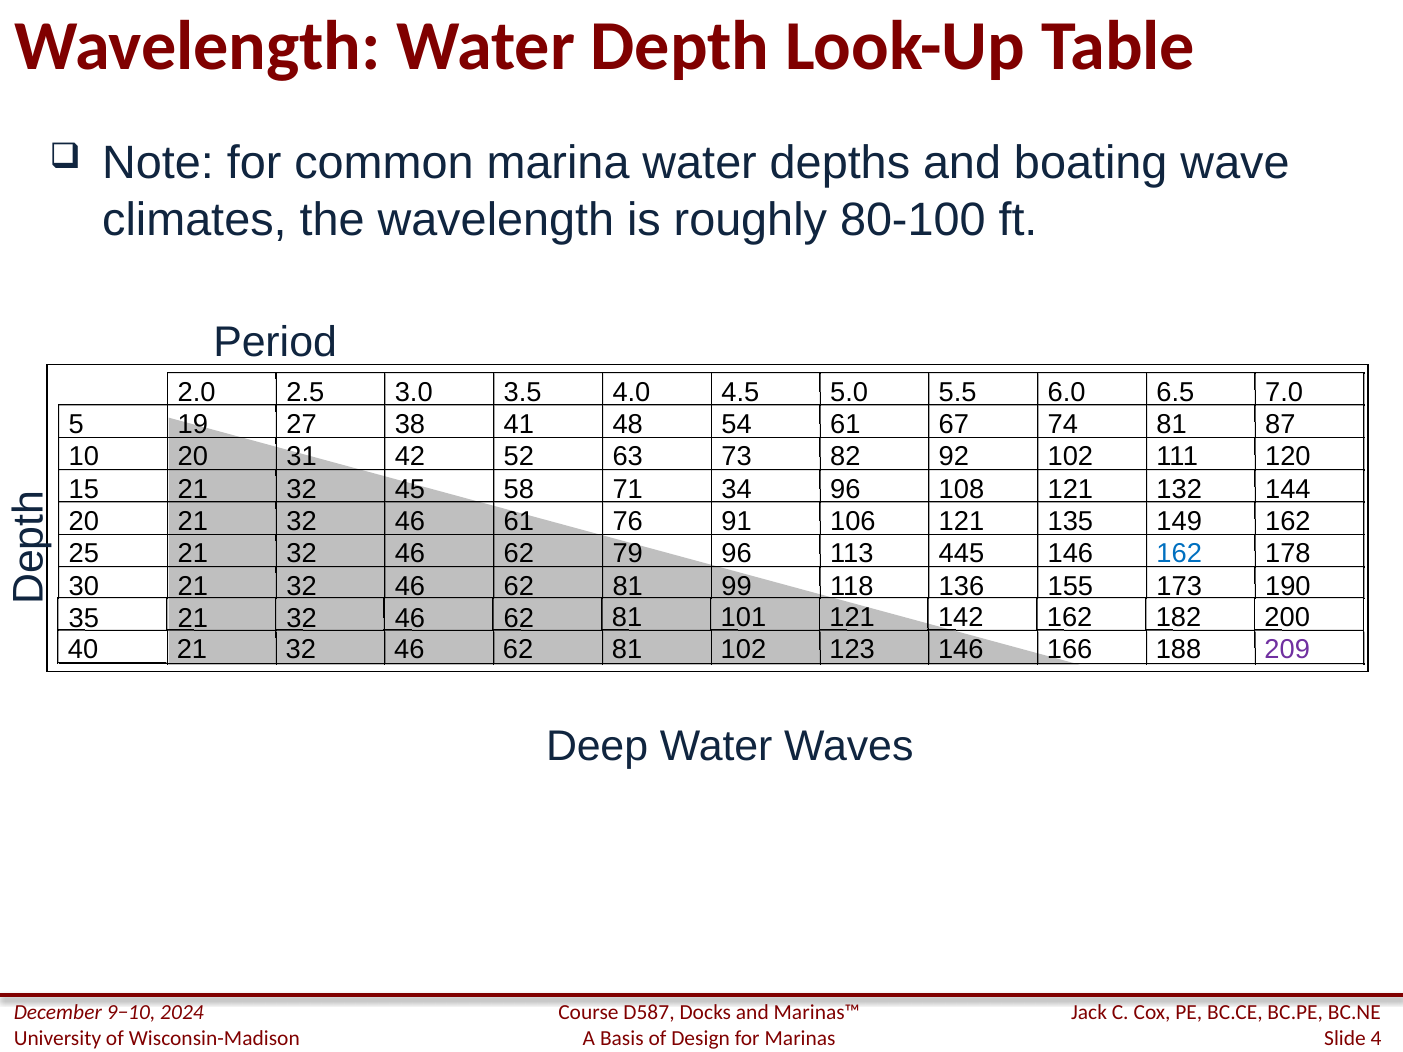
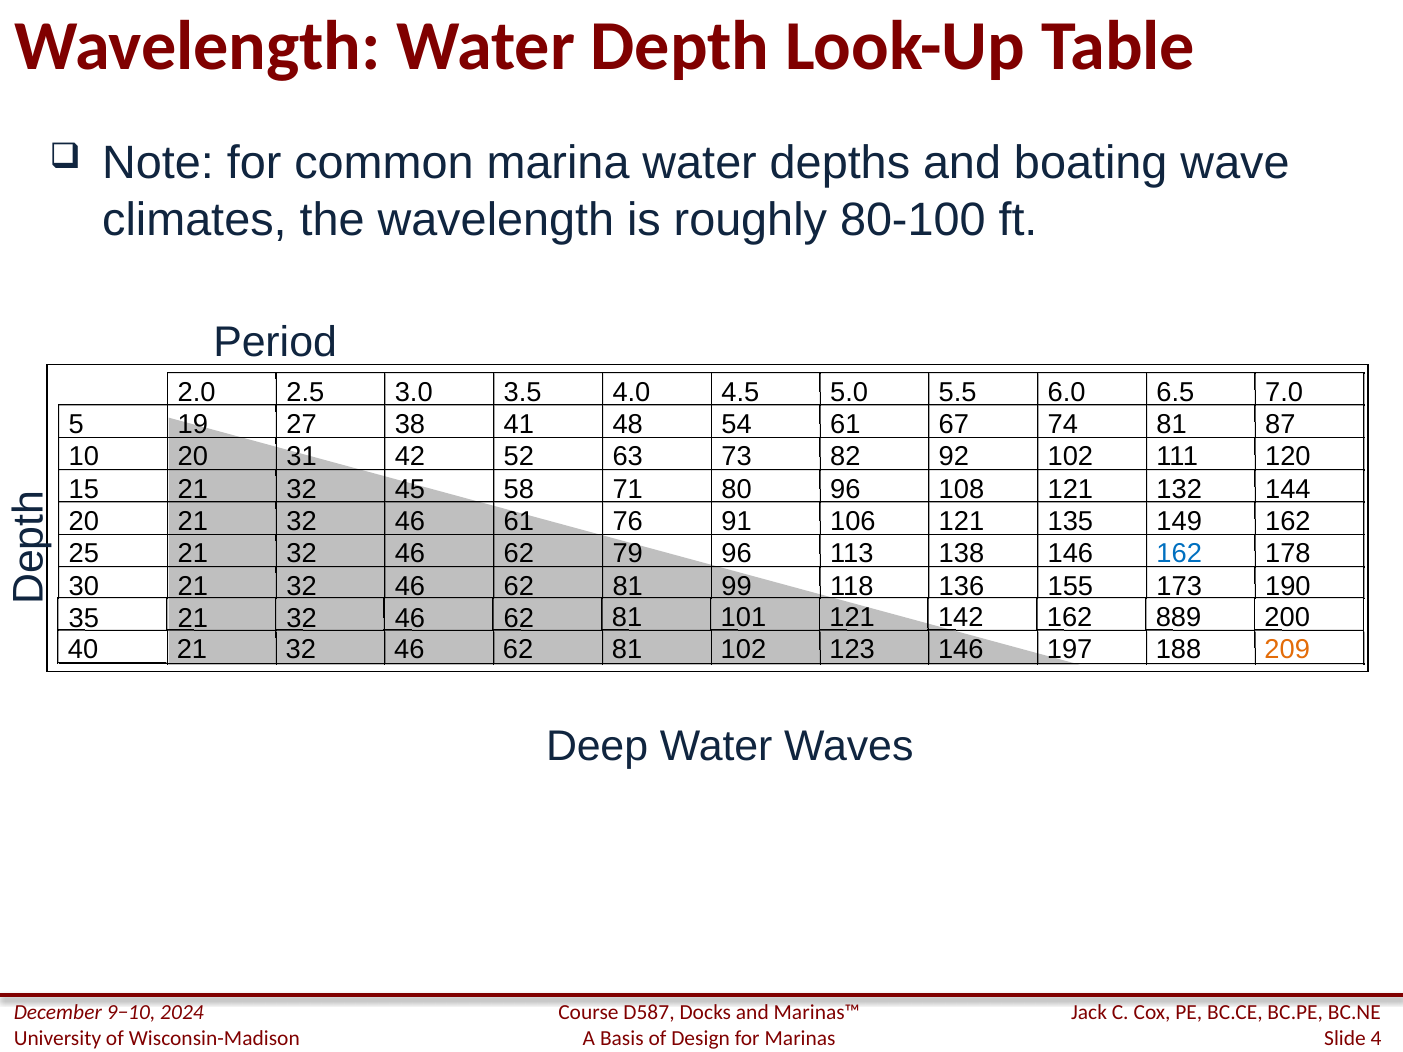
34: 34 -> 80
445: 445 -> 138
182: 182 -> 889
166: 166 -> 197
209 colour: purple -> orange
